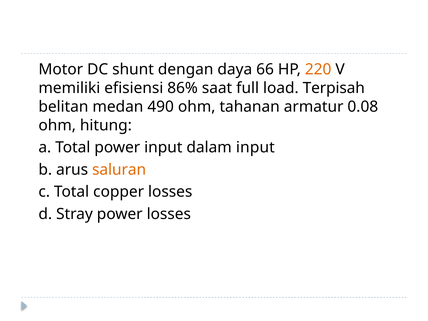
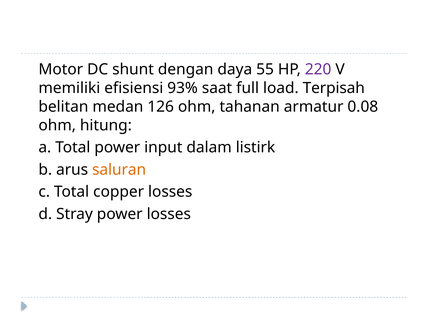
66: 66 -> 55
220 colour: orange -> purple
86%: 86% -> 93%
490: 490 -> 126
dalam input: input -> listirk
